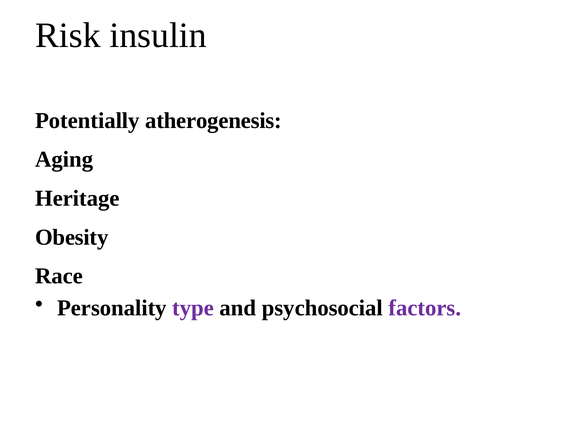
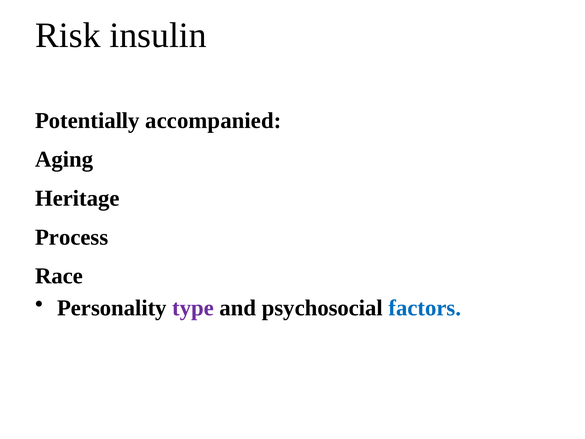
atherogenesis: atherogenesis -> accompanied
Obesity: Obesity -> Process
factors colour: purple -> blue
